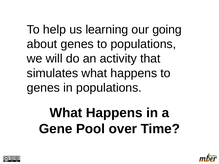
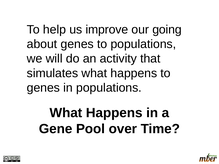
learning: learning -> improve
